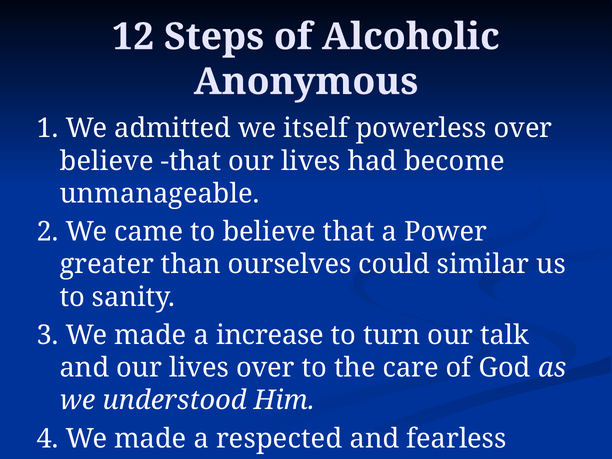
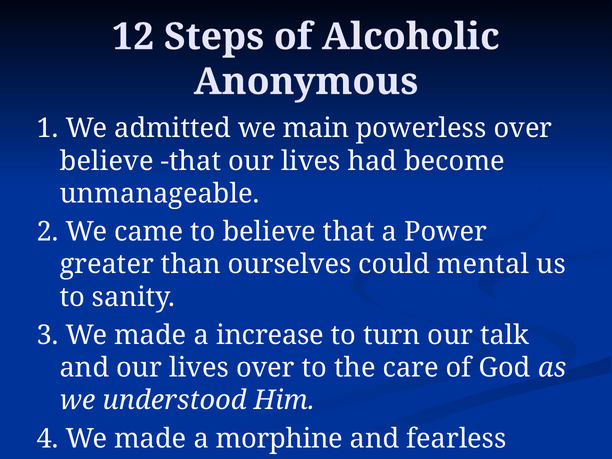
itself: itself -> main
similar: similar -> mental
respected: respected -> morphine
